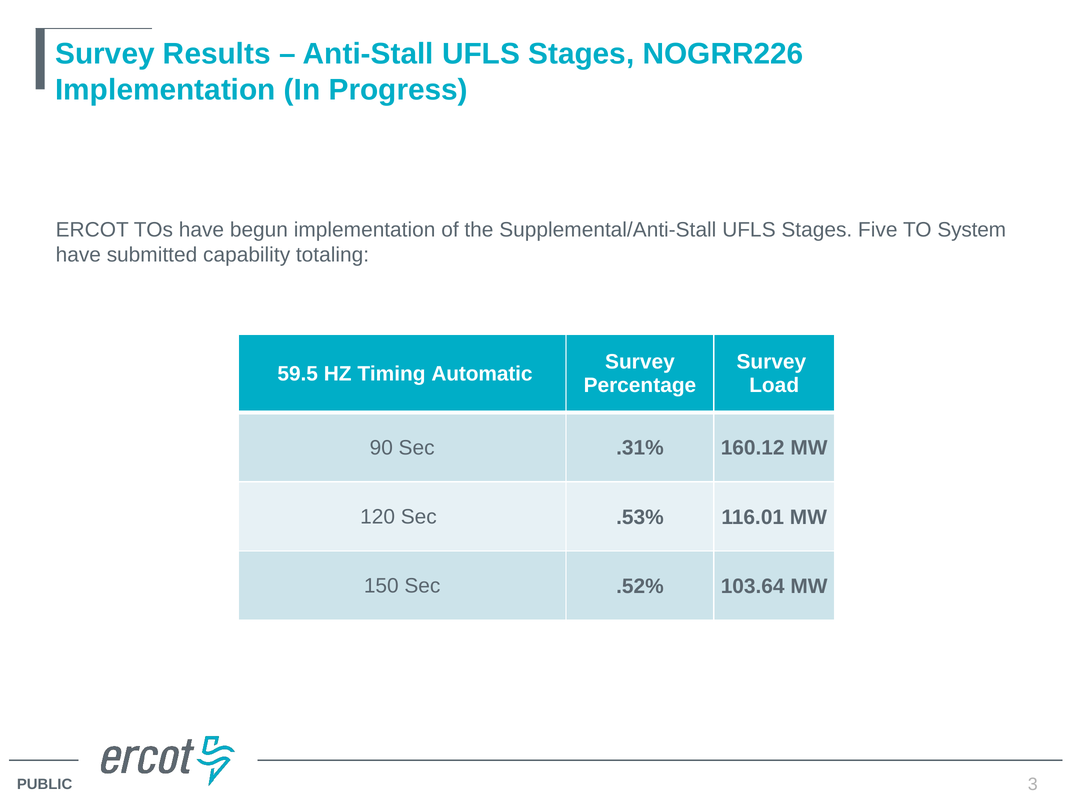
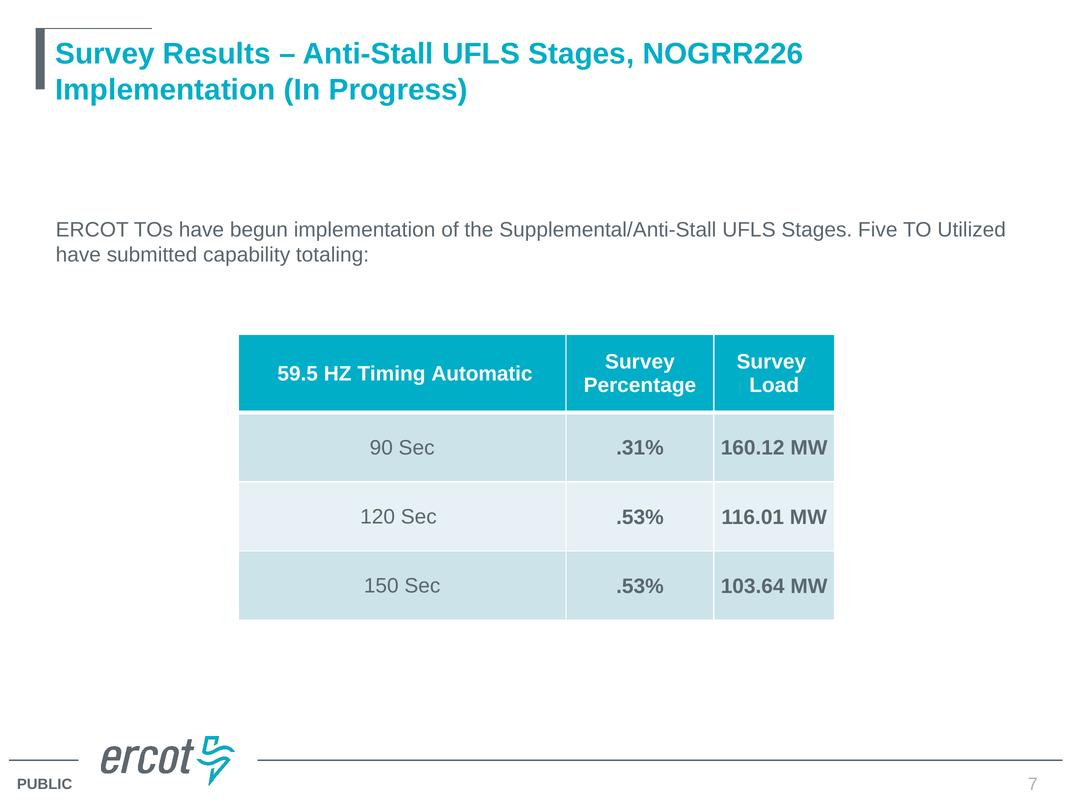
System: System -> Utilized
150 Sec .52%: .52% -> .53%
3: 3 -> 7
